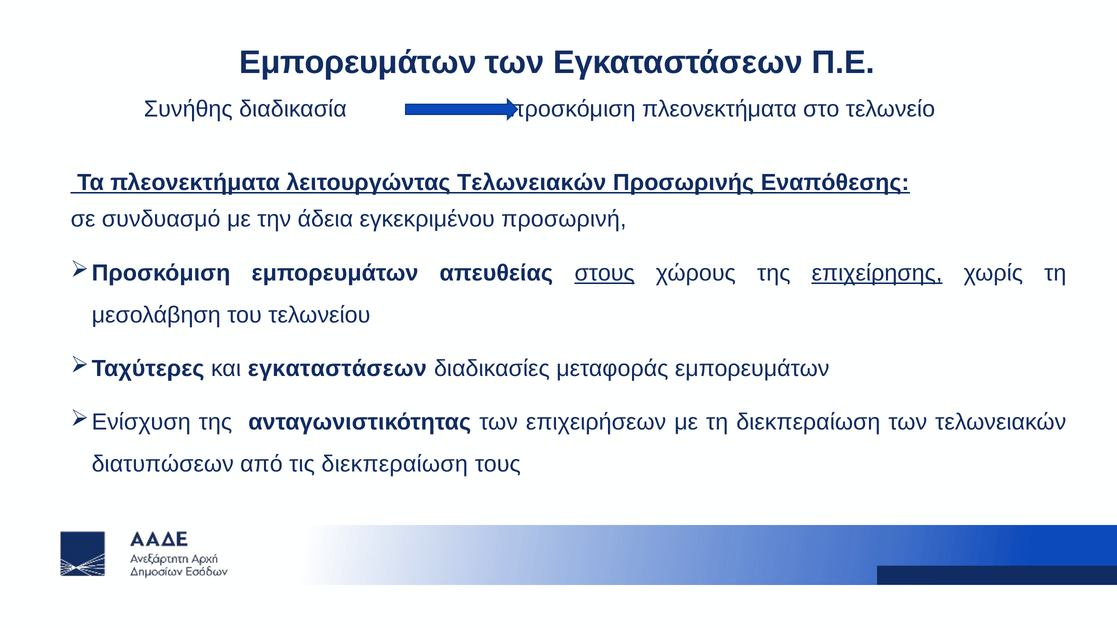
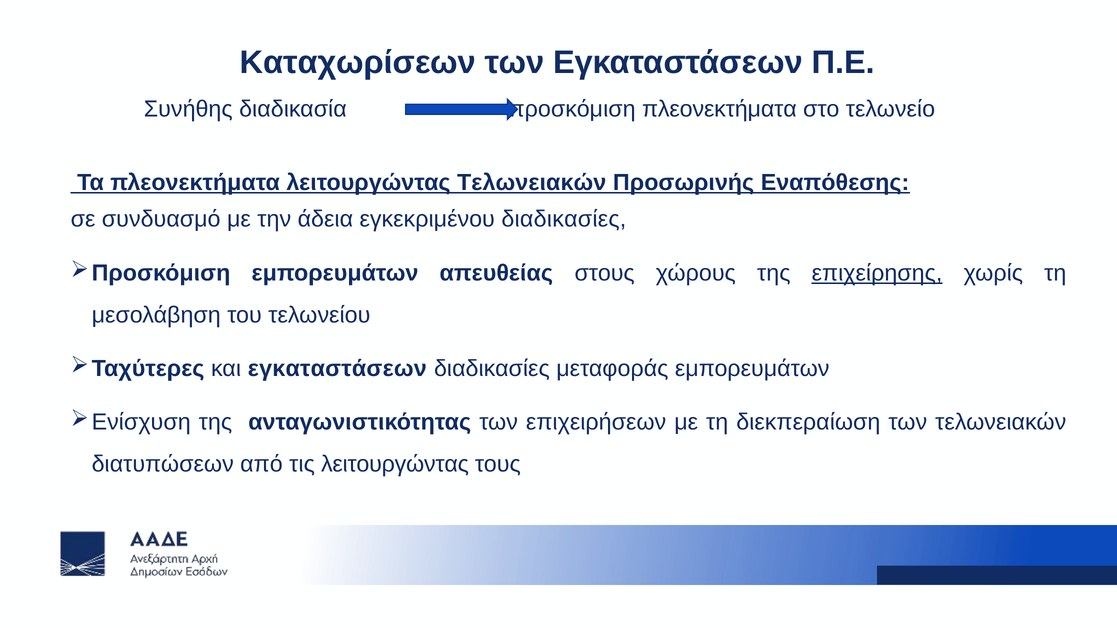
Εμπορευμάτων at (358, 63): Εμπορευμάτων -> Καταχωρίσεων
εγκεκριμένου προσωρινή: προσωρινή -> διαδικασίες
στους underline: present -> none
τις διεκπεραίωση: διεκπεραίωση -> λειτουργώντας
